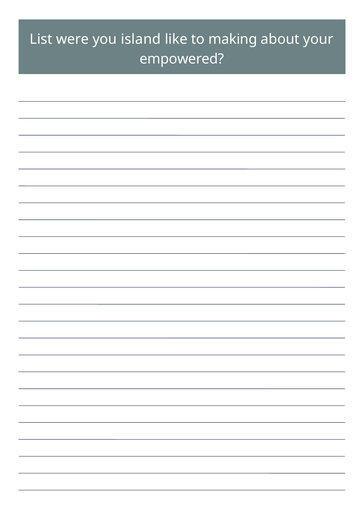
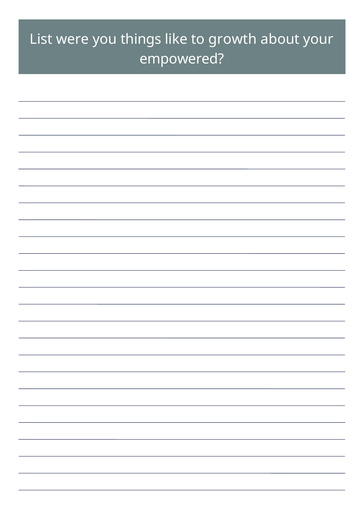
island: island -> things
making: making -> growth
